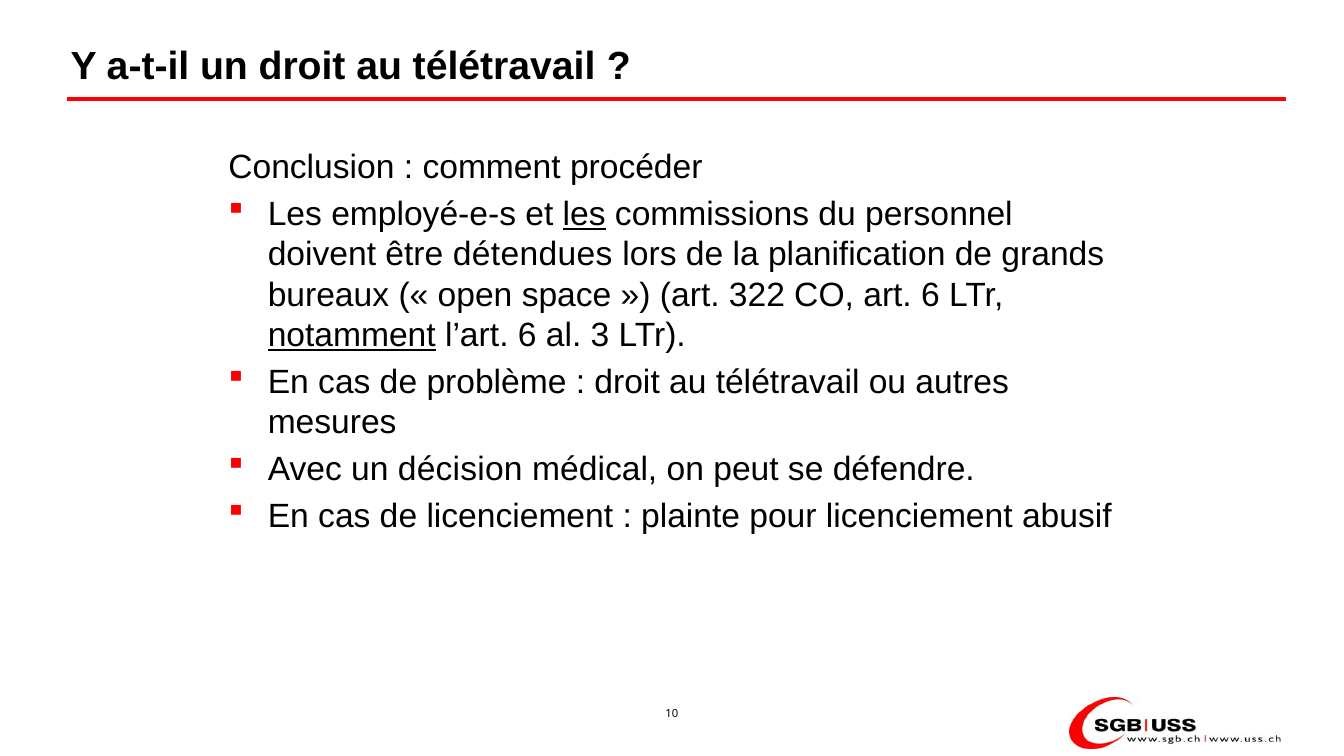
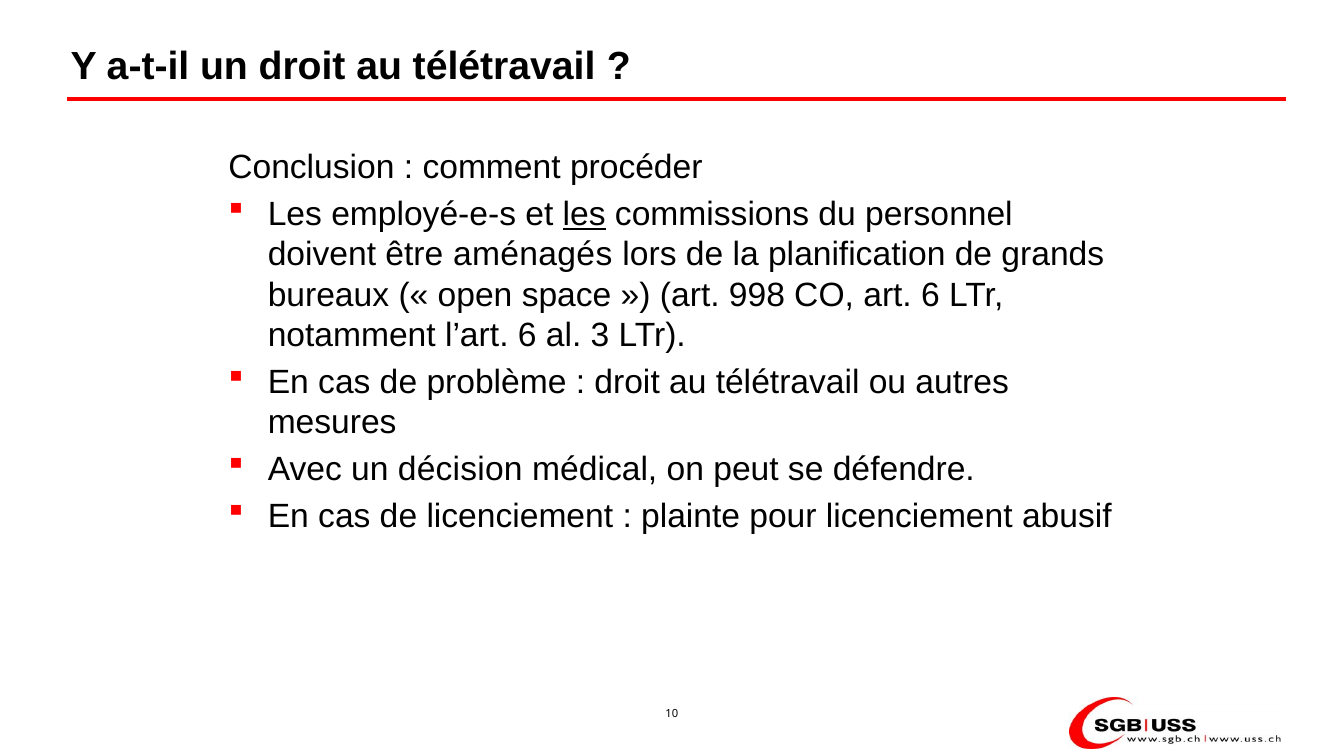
détendues: détendues -> aménagés
322: 322 -> 998
notamment underline: present -> none
